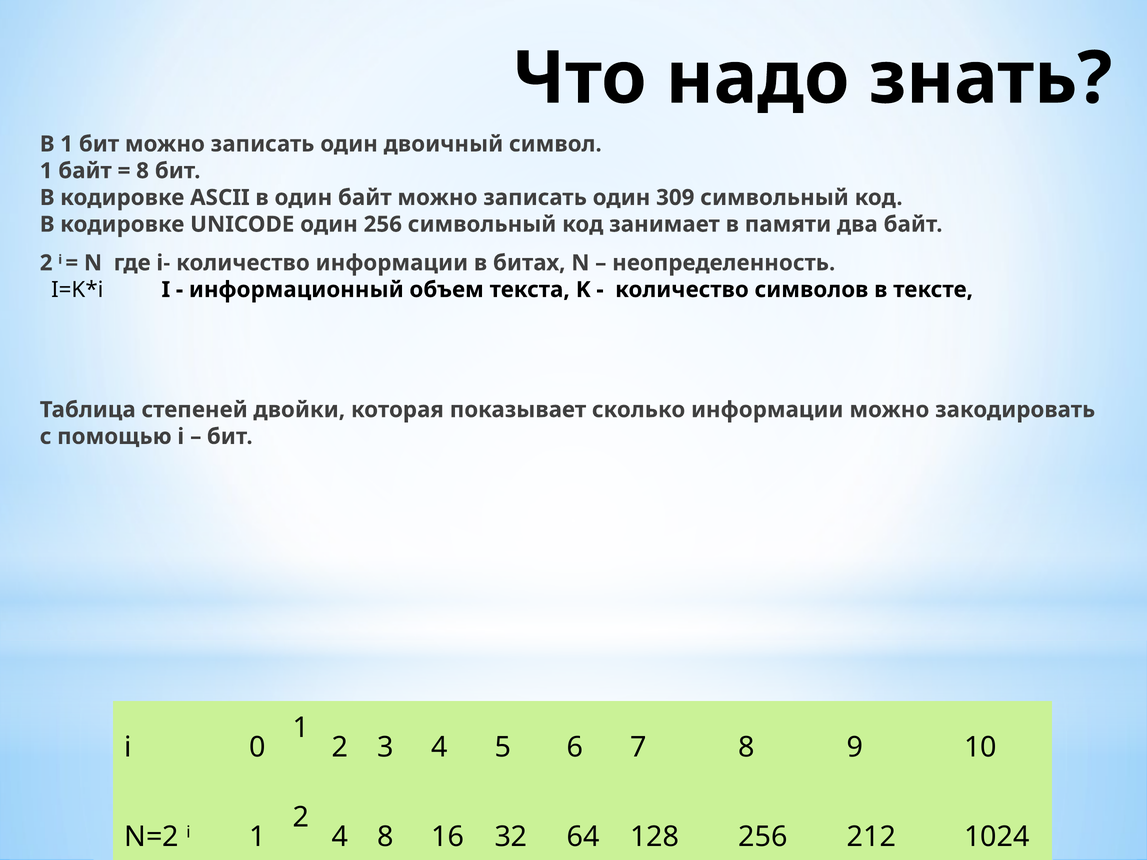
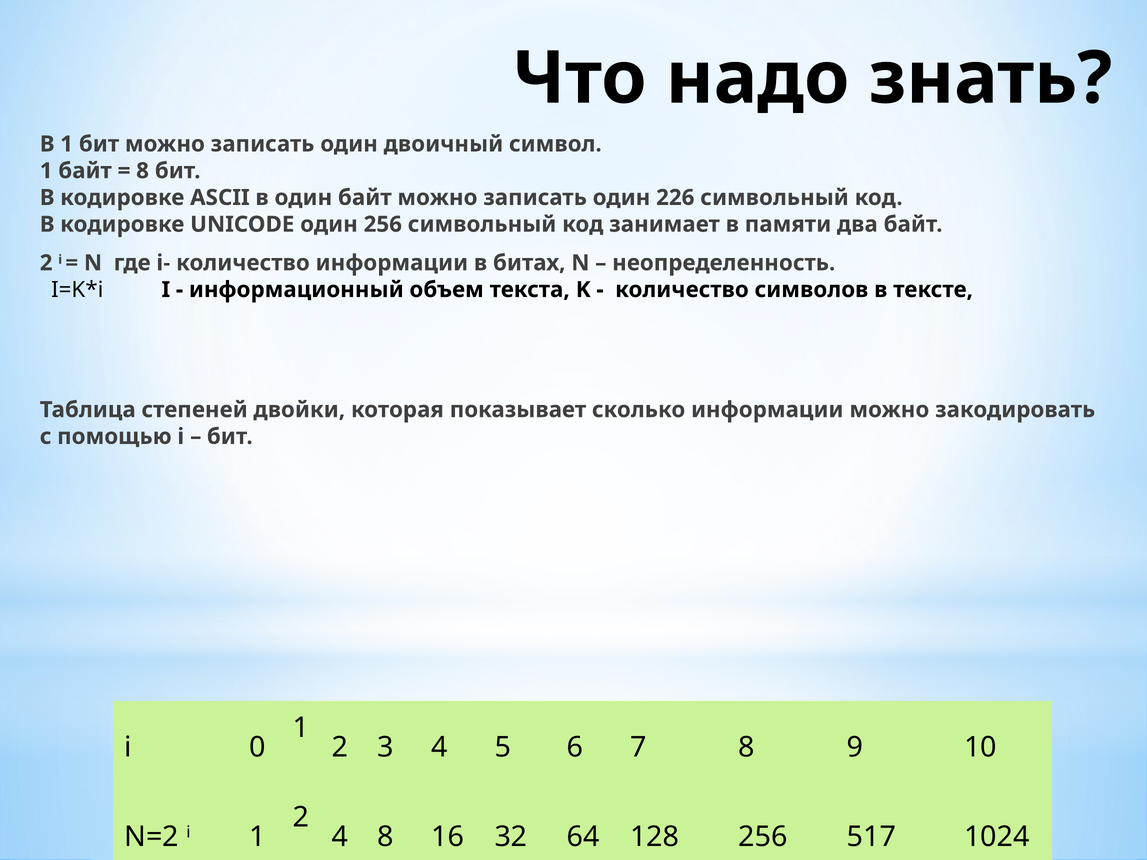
309: 309 -> 226
212: 212 -> 517
